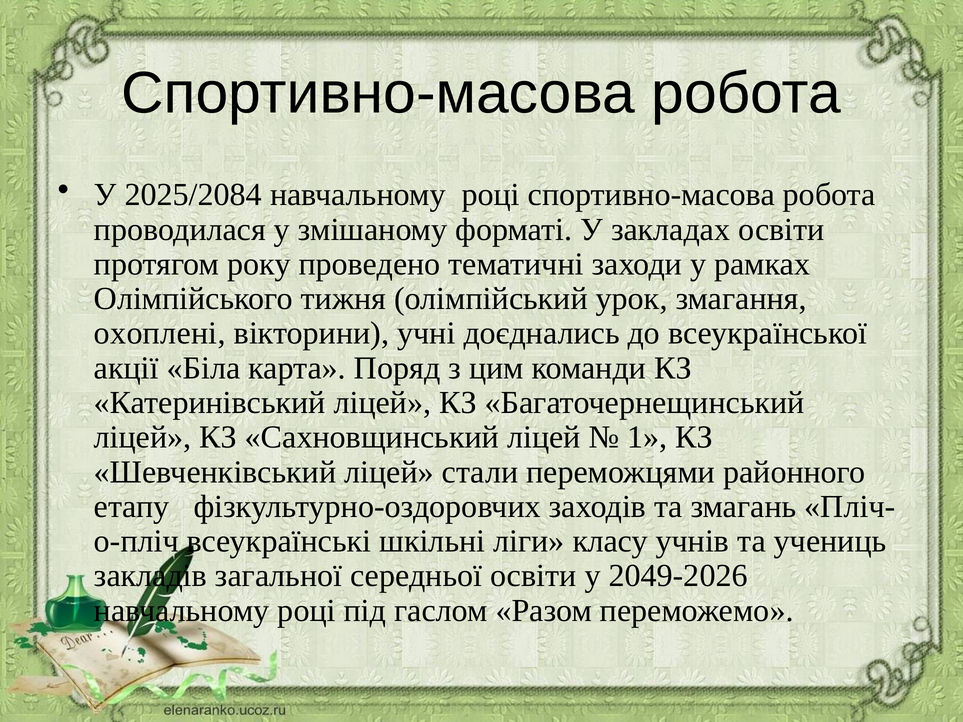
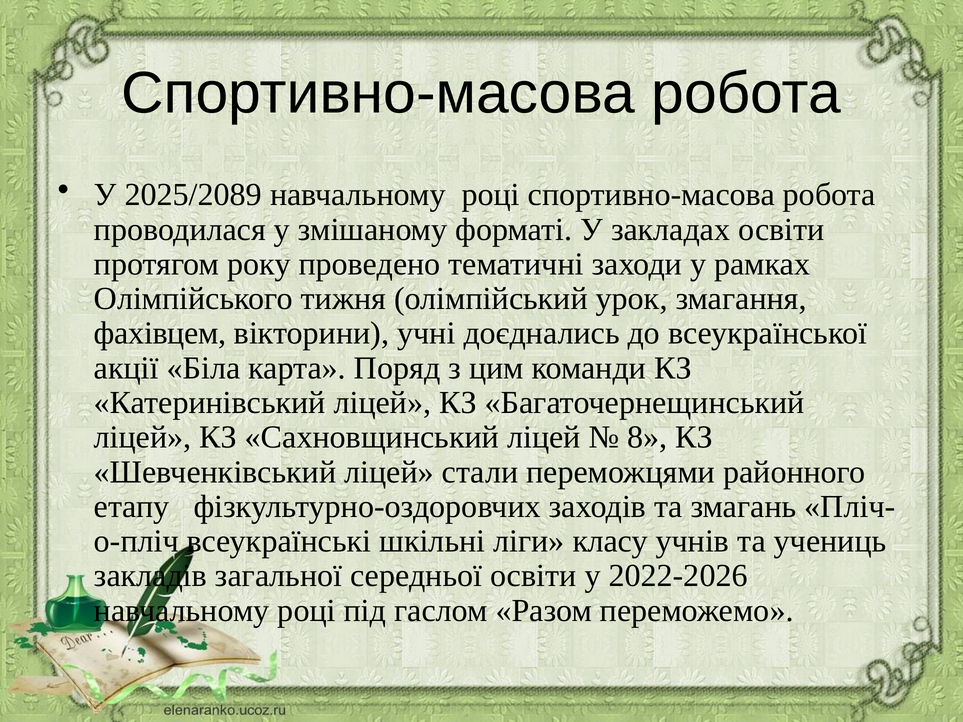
2025/2084: 2025/2084 -> 2025/2089
охоплені: охоплені -> фахівцем
1: 1 -> 8
2049-2026: 2049-2026 -> 2022-2026
